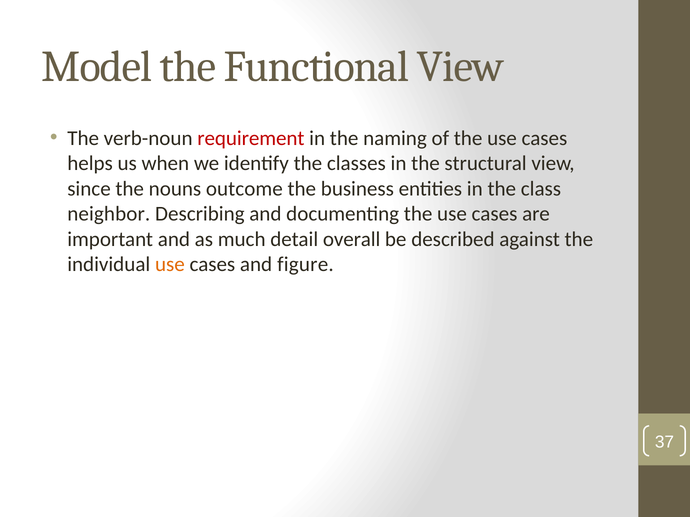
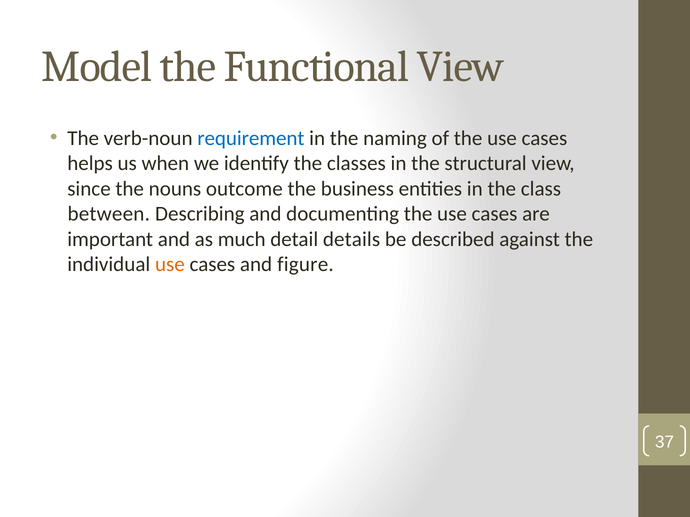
requirement colour: red -> blue
neighbor: neighbor -> between
overall: overall -> details
